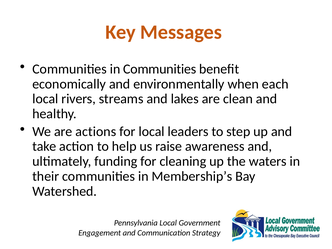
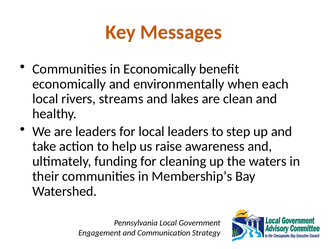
in Communities: Communities -> Economically
are actions: actions -> leaders
